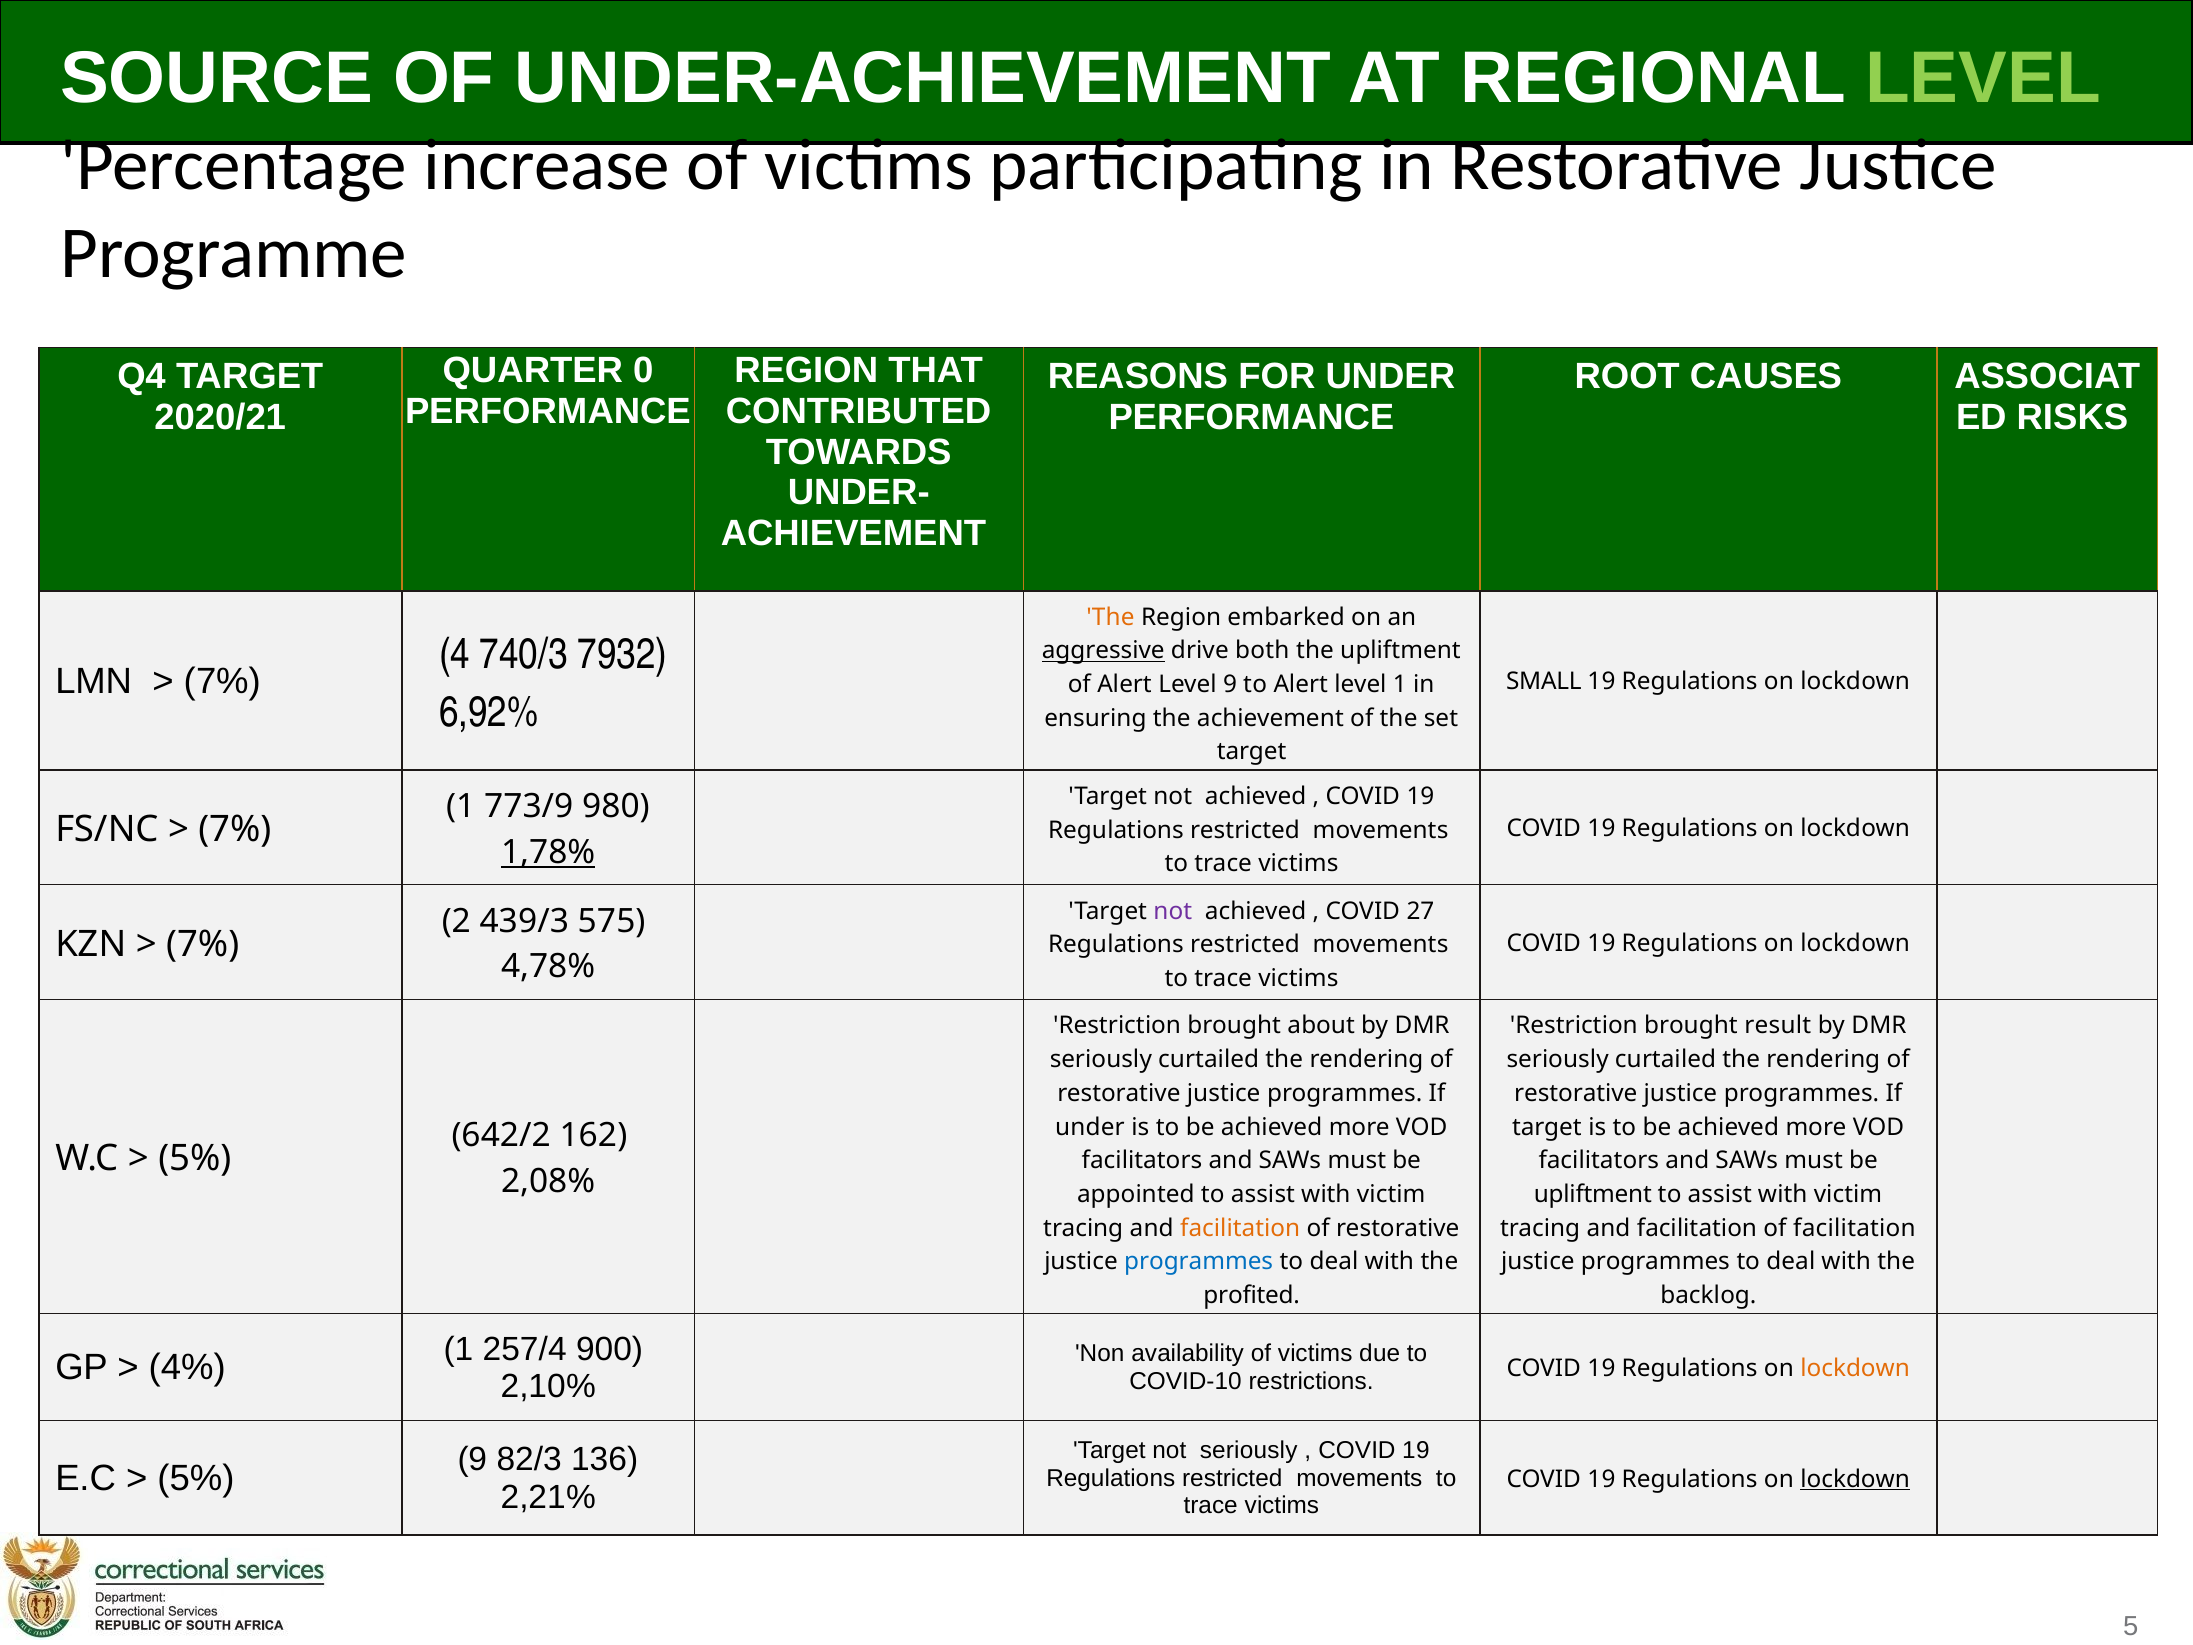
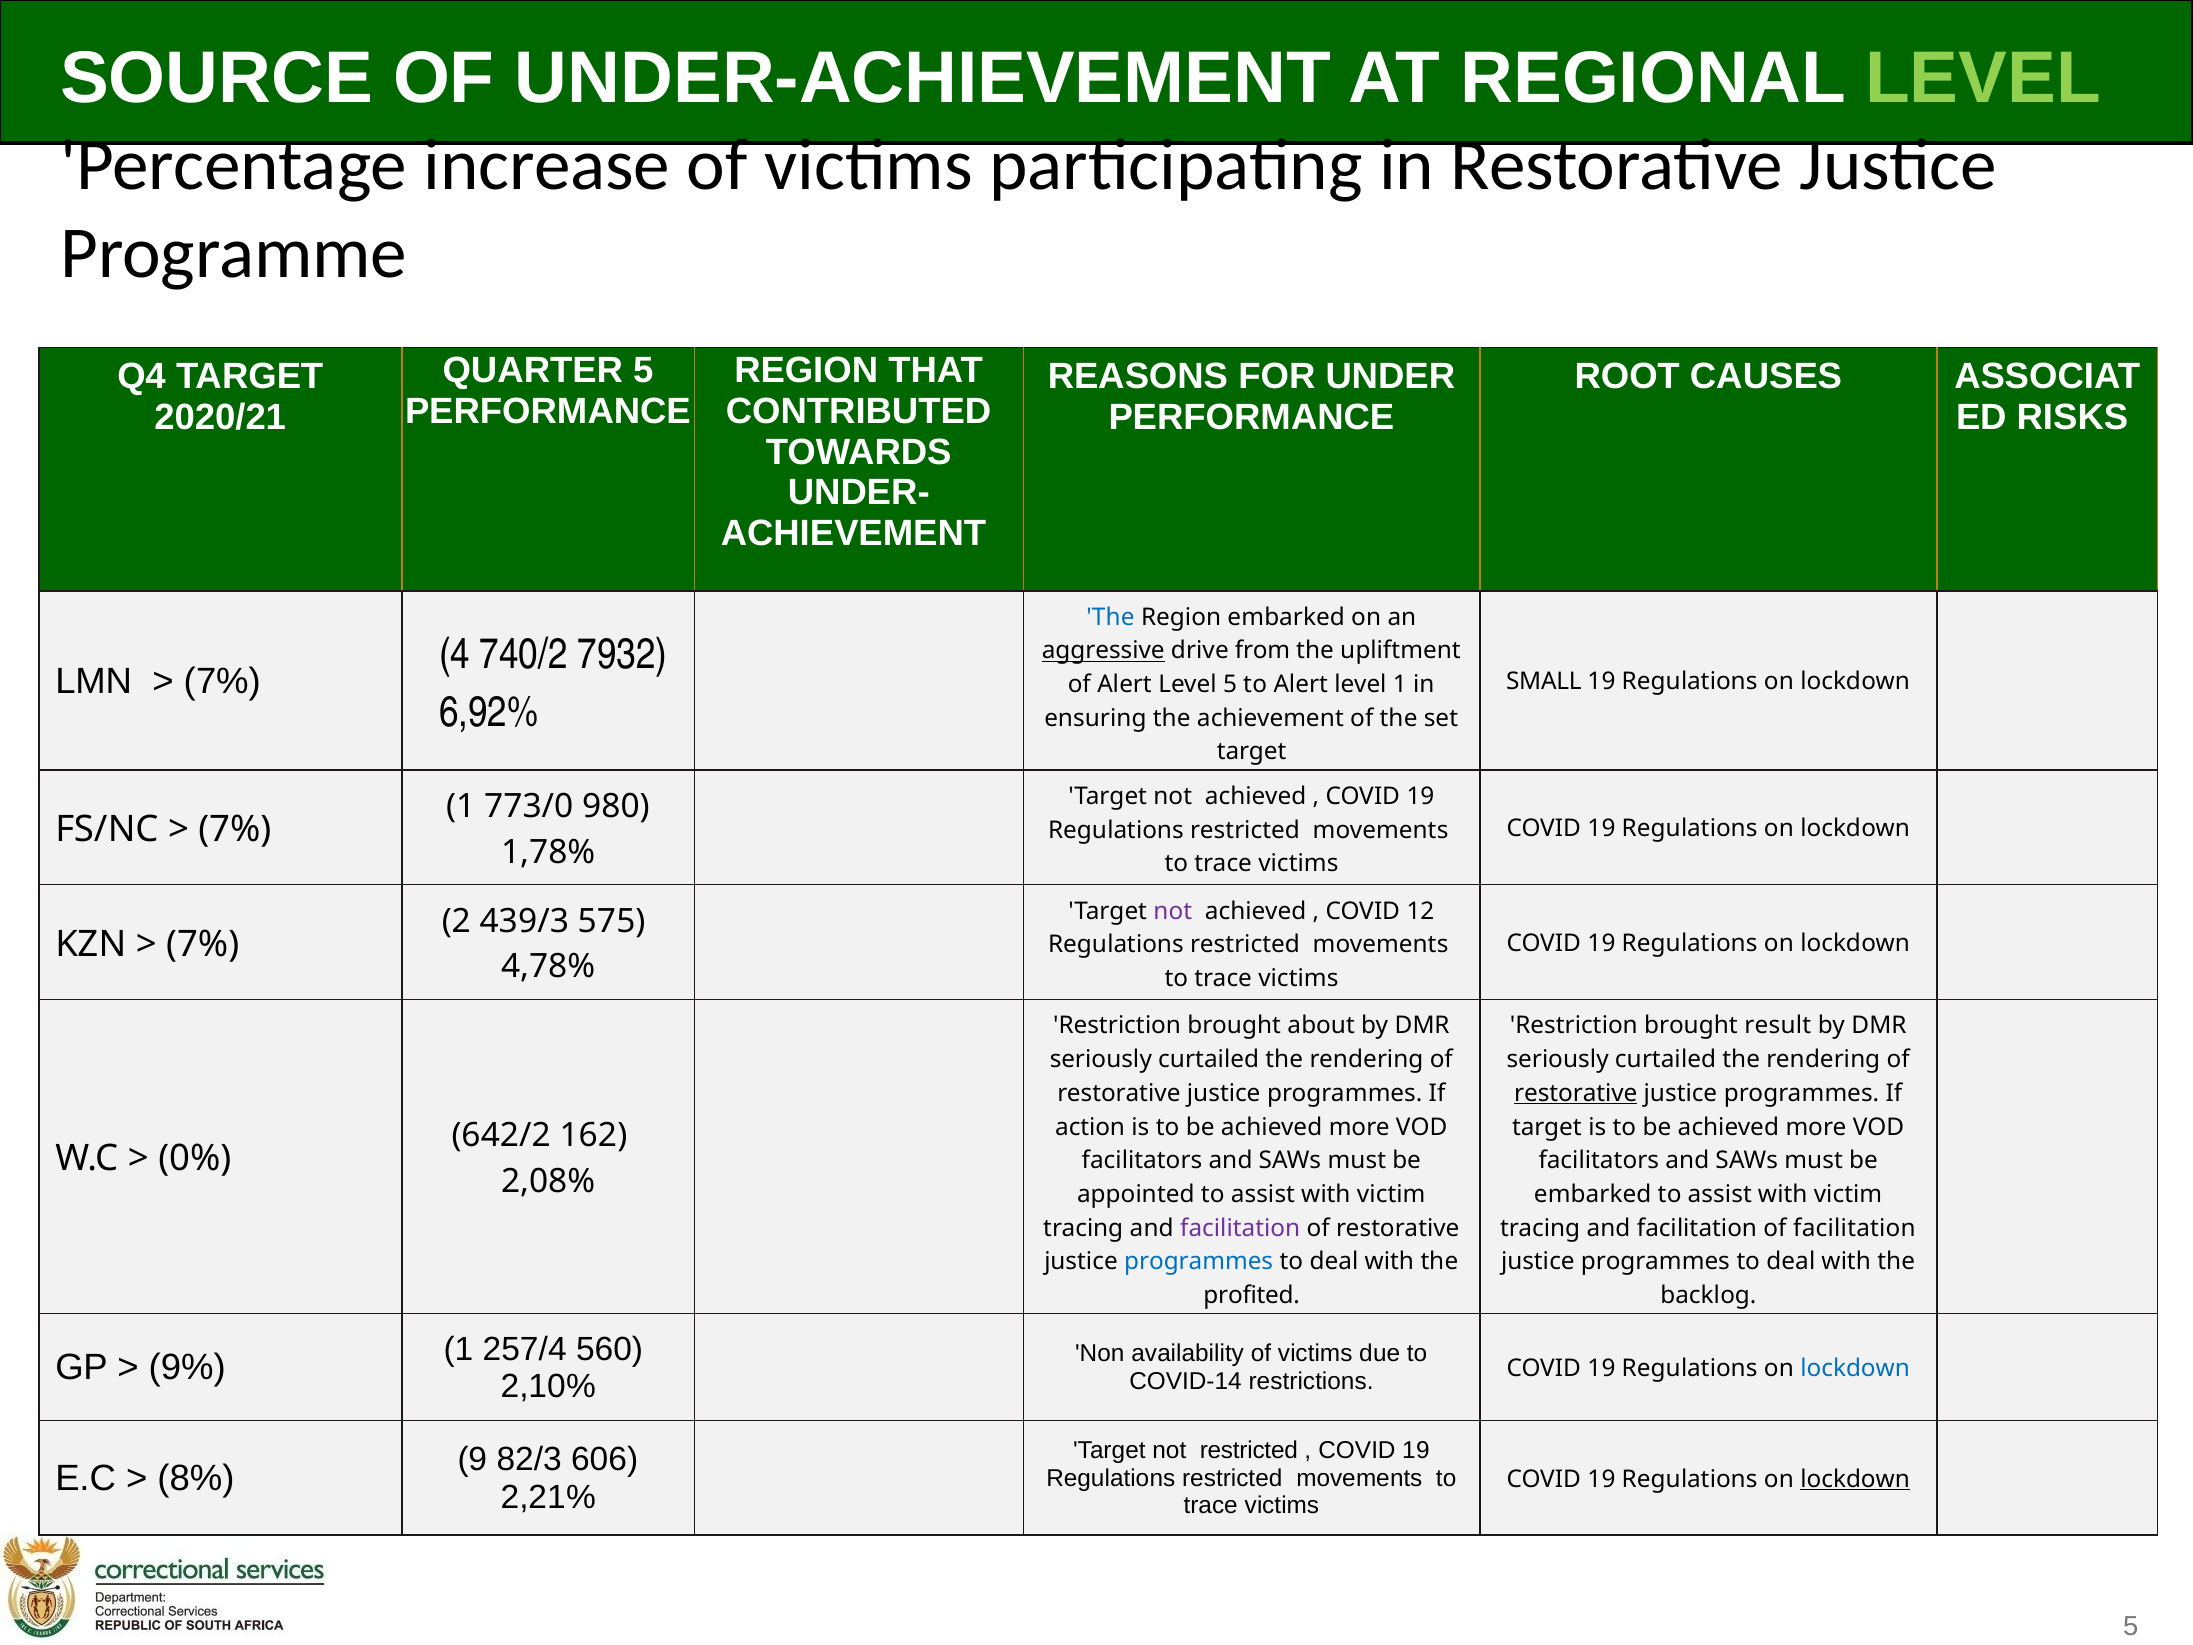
QUARTER 0: 0 -> 5
The at (1110, 617) colour: orange -> blue
740/3: 740/3 -> 740/2
both: both -> from
Level 9: 9 -> 5
773/9: 773/9 -> 773/0
1,78% underline: present -> none
27: 27 -> 12
restorative at (1576, 1093) underline: none -> present
under at (1090, 1127): under -> action
5% at (195, 1159): 5% -> 0%
upliftment at (1593, 1194): upliftment -> embarked
facilitation at (1240, 1228) colour: orange -> purple
900: 900 -> 560
4%: 4% -> 9%
COVID-10: COVID-10 -> COVID-14
lockdown at (1855, 1368) colour: orange -> blue
not seriously: seriously -> restricted
136: 136 -> 606
5% at (196, 1478): 5% -> 8%
